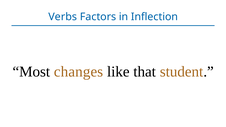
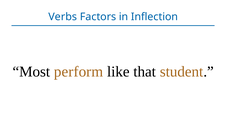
changes: changes -> perform
